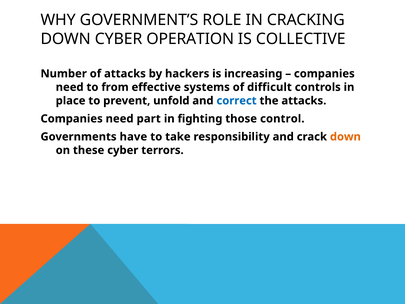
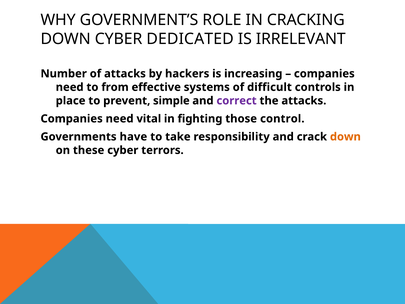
OPERATION: OPERATION -> DEDICATED
COLLECTIVE: COLLECTIVE -> IRRELEVANT
unfold: unfold -> simple
correct colour: blue -> purple
part: part -> vital
